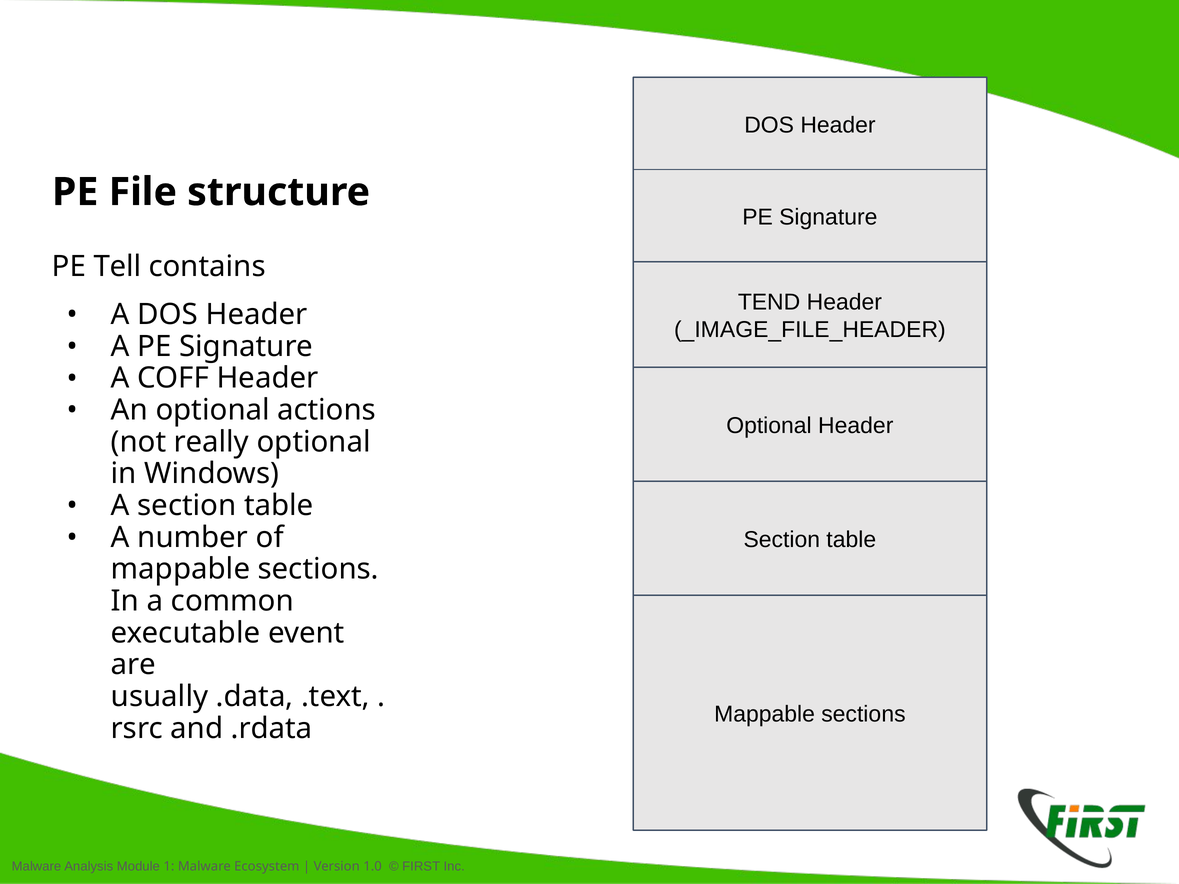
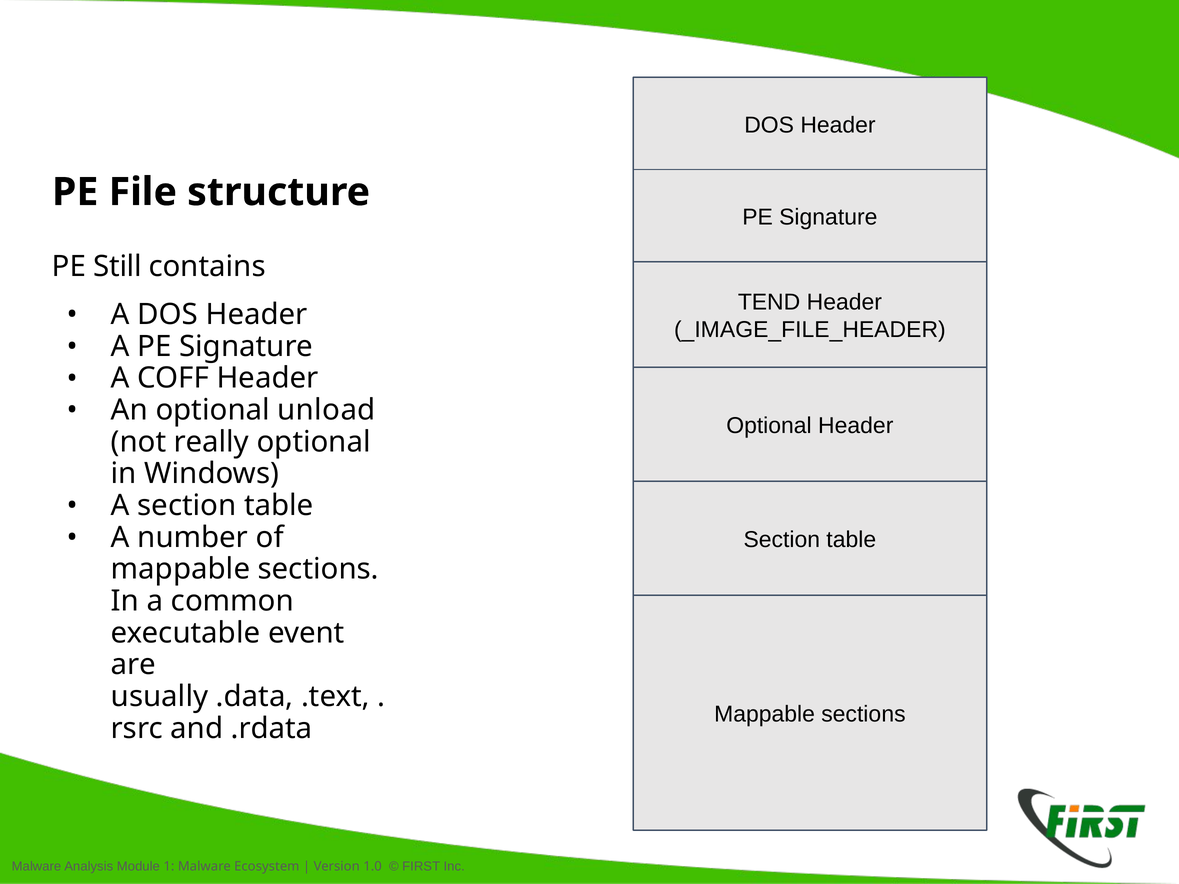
Tell: Tell -> Still
actions: actions -> unload
